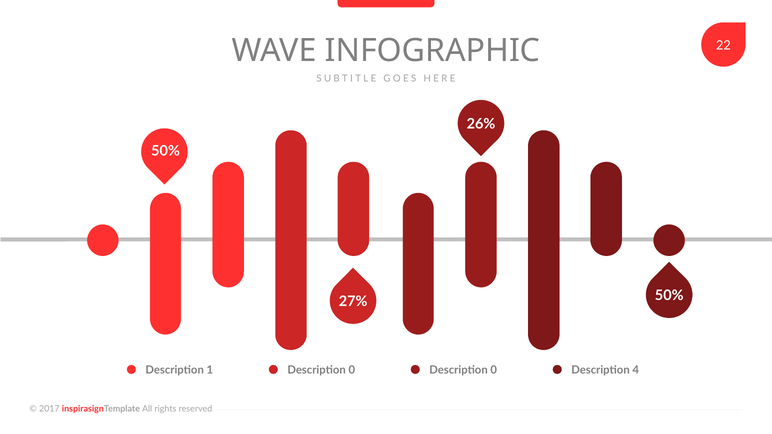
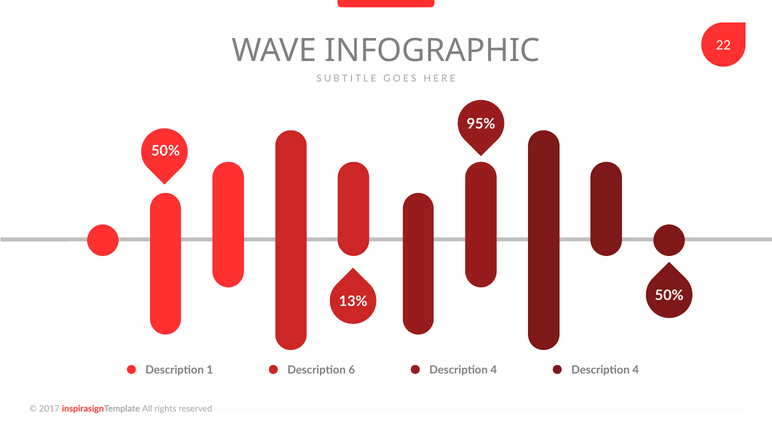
26%: 26% -> 95%
27%: 27% -> 13%
1 Description 0: 0 -> 6
0 at (494, 370): 0 -> 4
